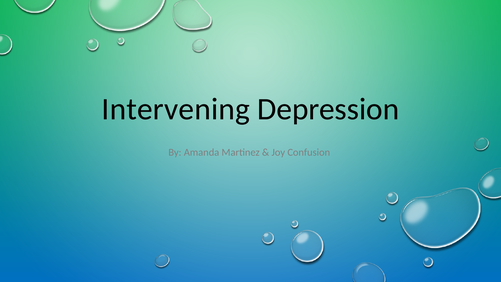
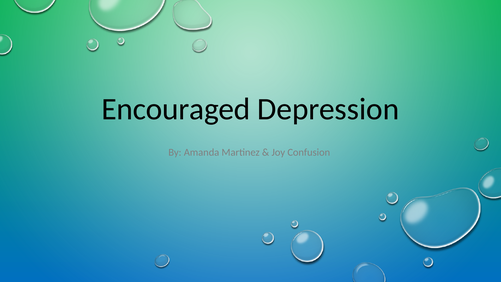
Intervening: Intervening -> Encouraged
